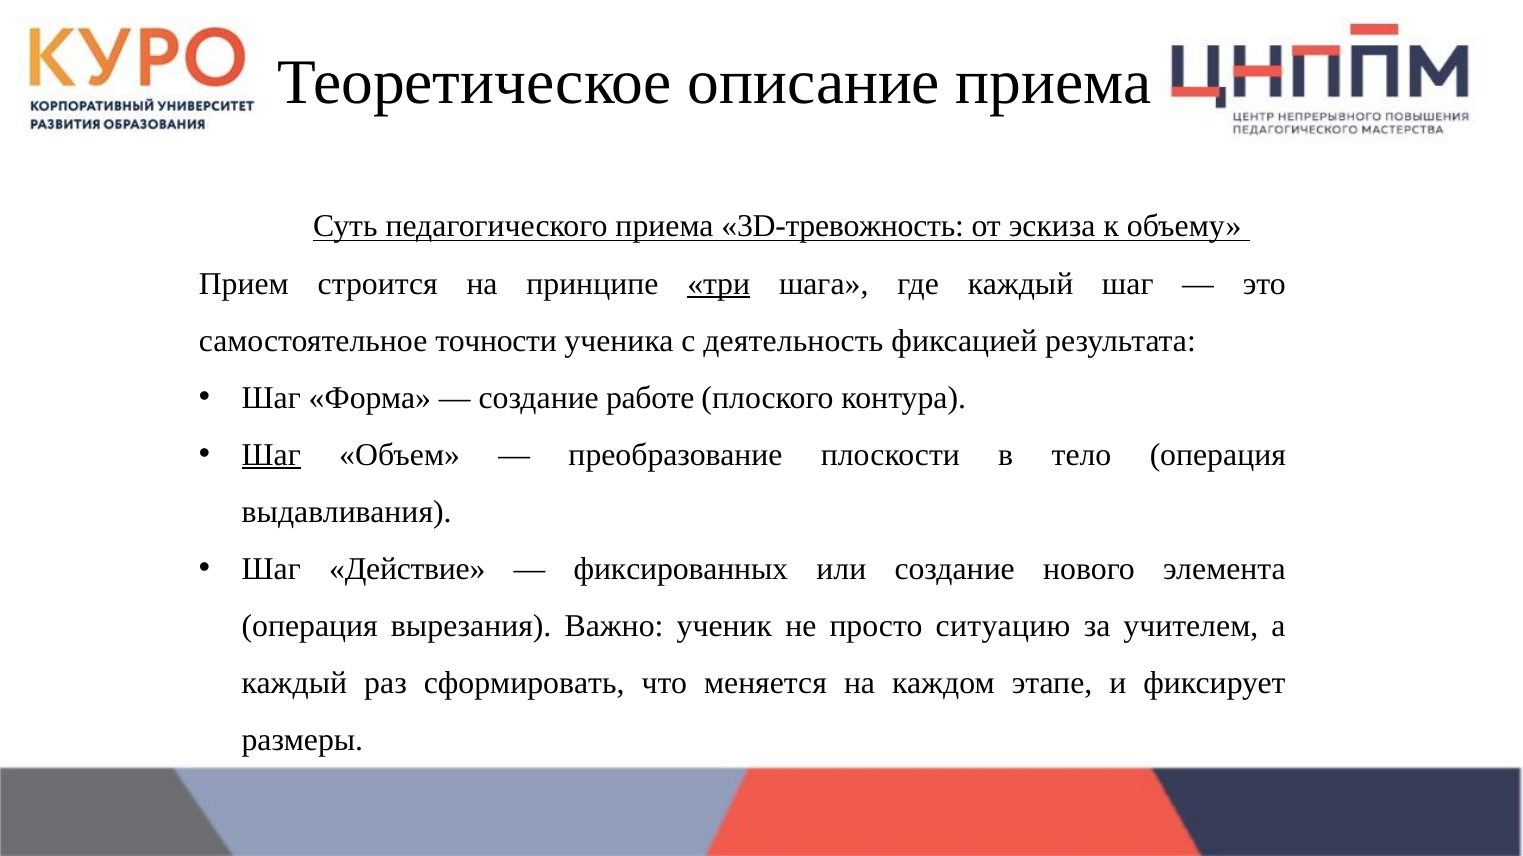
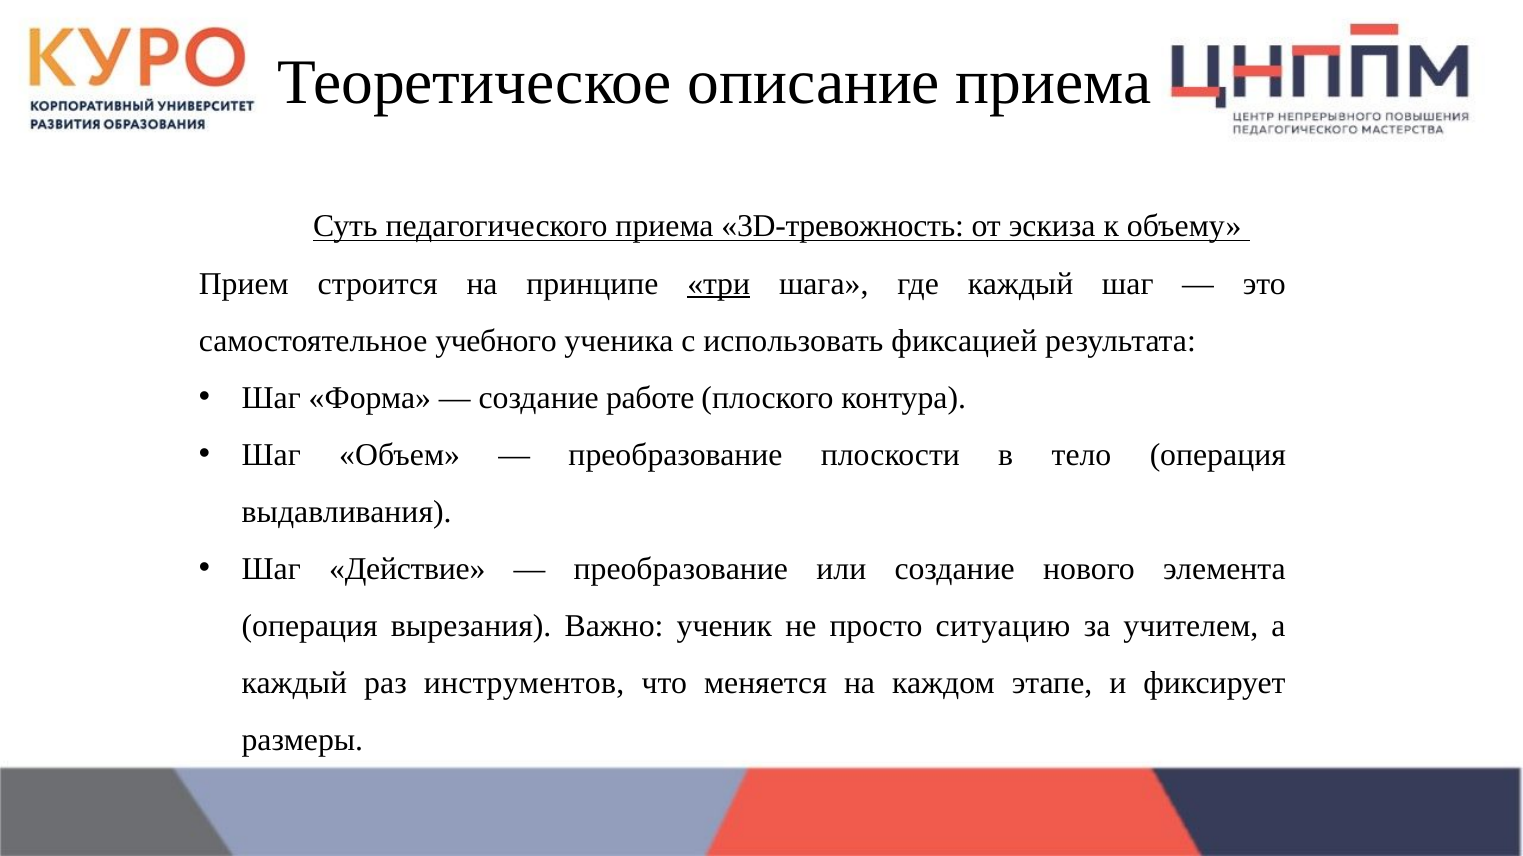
точности: точности -> учебного
деятельность: деятельность -> использовать
Шаг at (271, 455) underline: present -> none
фиксированных at (681, 569): фиксированных -> преобразование
сформировать: сформировать -> инструментов
